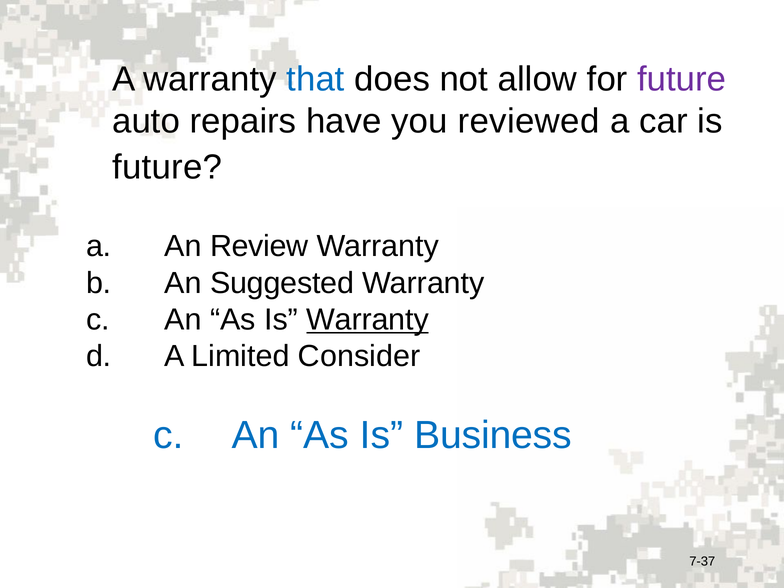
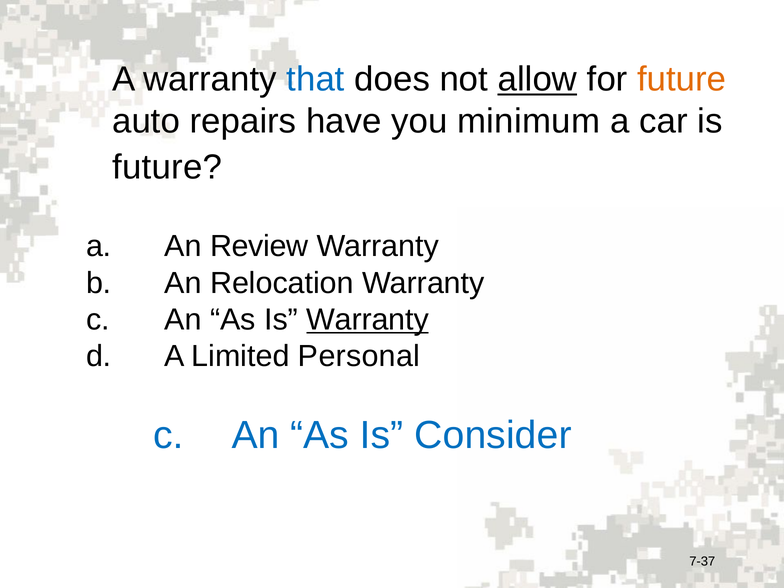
allow underline: none -> present
future at (682, 79) colour: purple -> orange
reviewed: reviewed -> minimum
Suggested: Suggested -> Relocation
Consider: Consider -> Personal
Business: Business -> Consider
